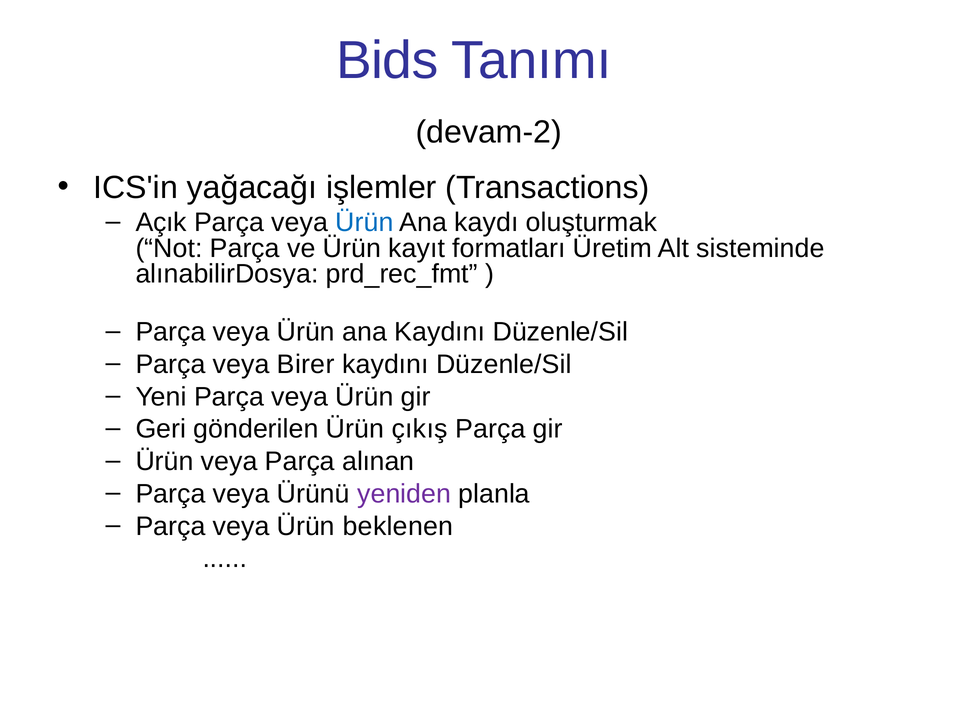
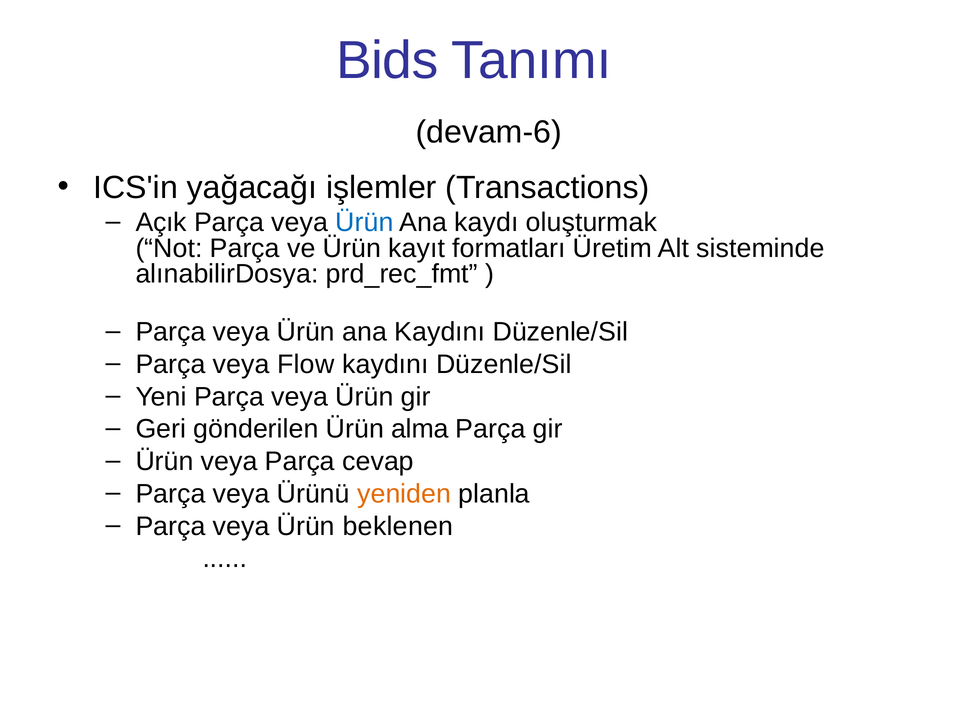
devam-2: devam-2 -> devam-6
Birer: Birer -> Flow
çıkış: çıkış -> alma
alınan: alınan -> cevap
yeniden colour: purple -> orange
